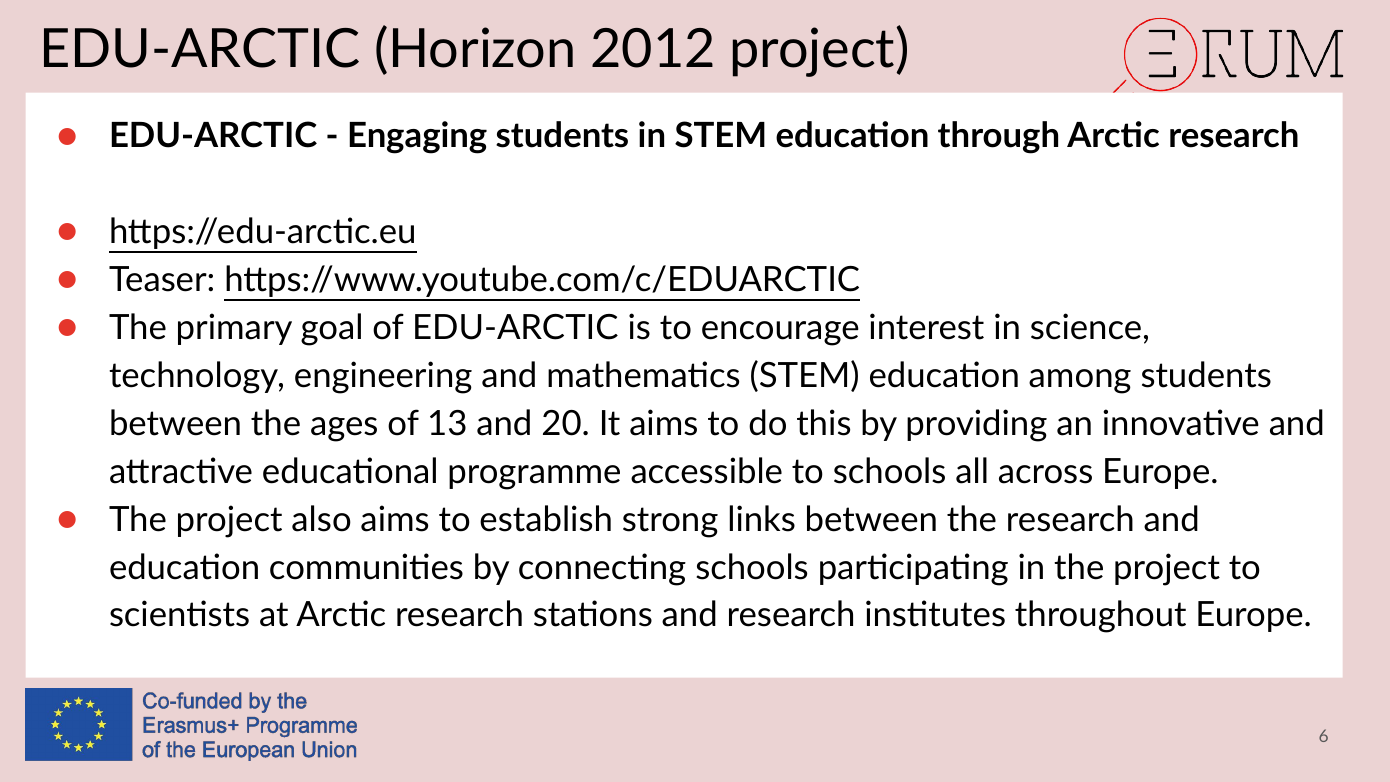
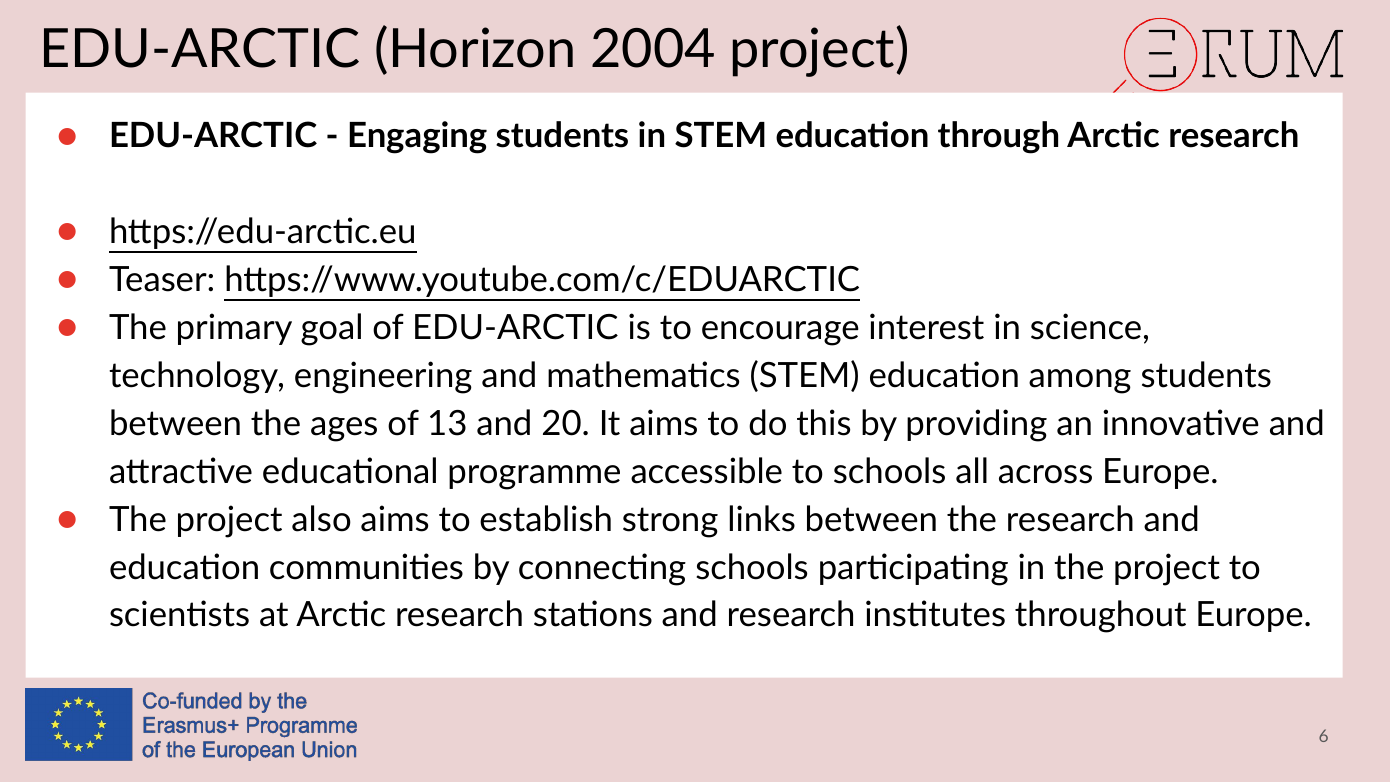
2012: 2012 -> 2004
